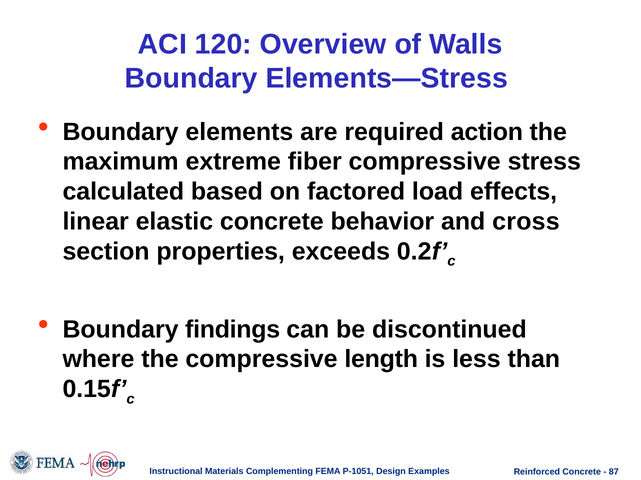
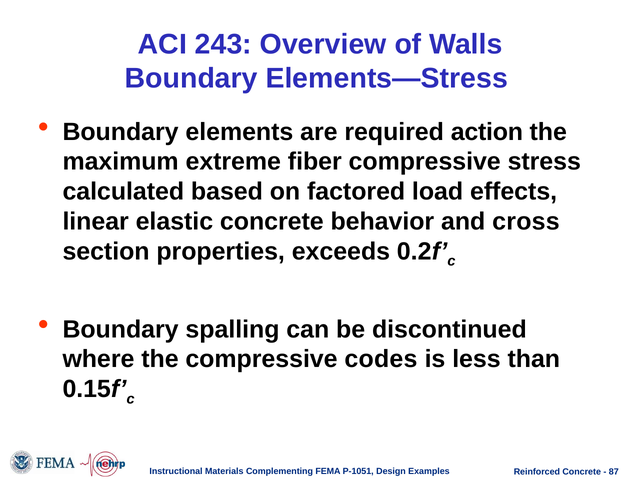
120: 120 -> 243
findings: findings -> spalling
length: length -> codes
